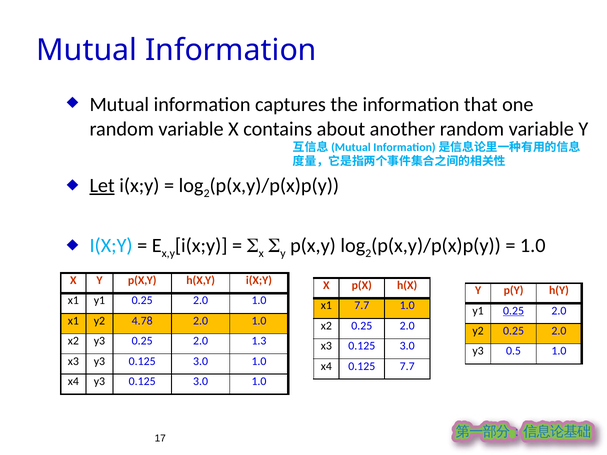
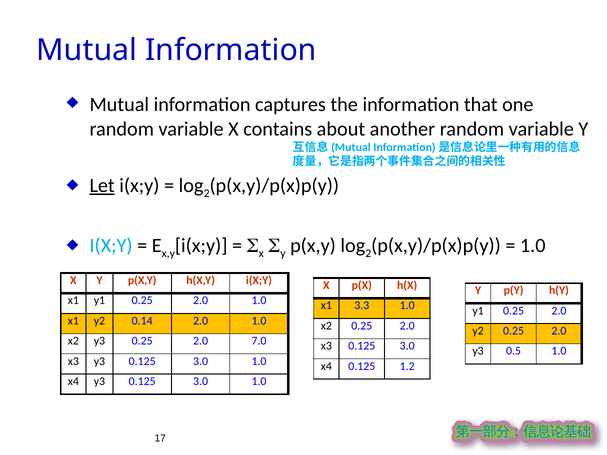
x1 7.7: 7.7 -> 3.3
0.25 at (514, 311) underline: present -> none
4.78: 4.78 -> 0.14
1.3: 1.3 -> 7.0
0.125 7.7: 7.7 -> 1.2
